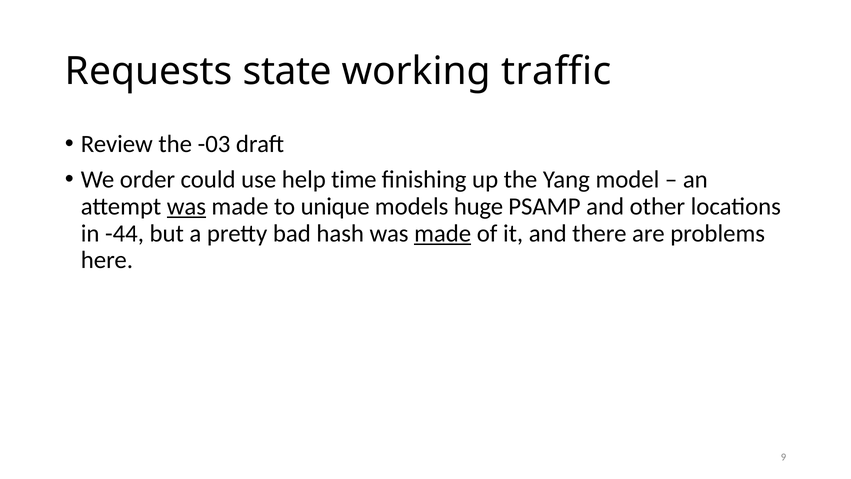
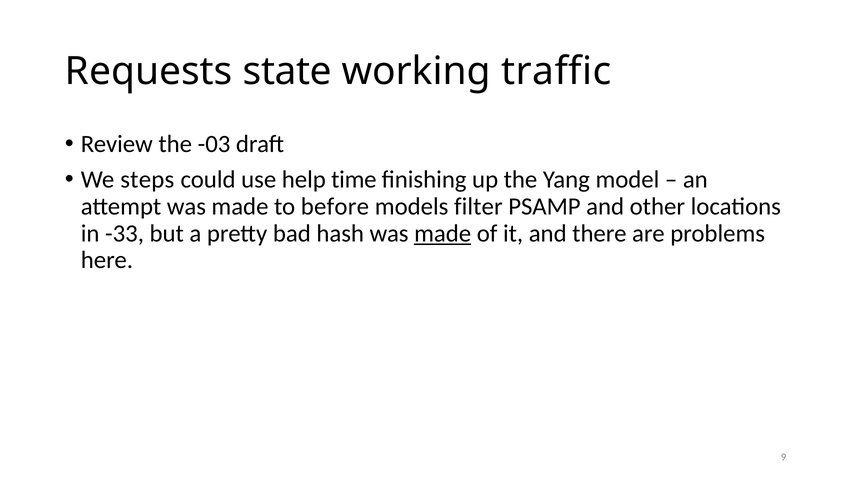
order: order -> steps
was at (186, 206) underline: present -> none
unique: unique -> before
huge: huge -> filter
-44: -44 -> -33
